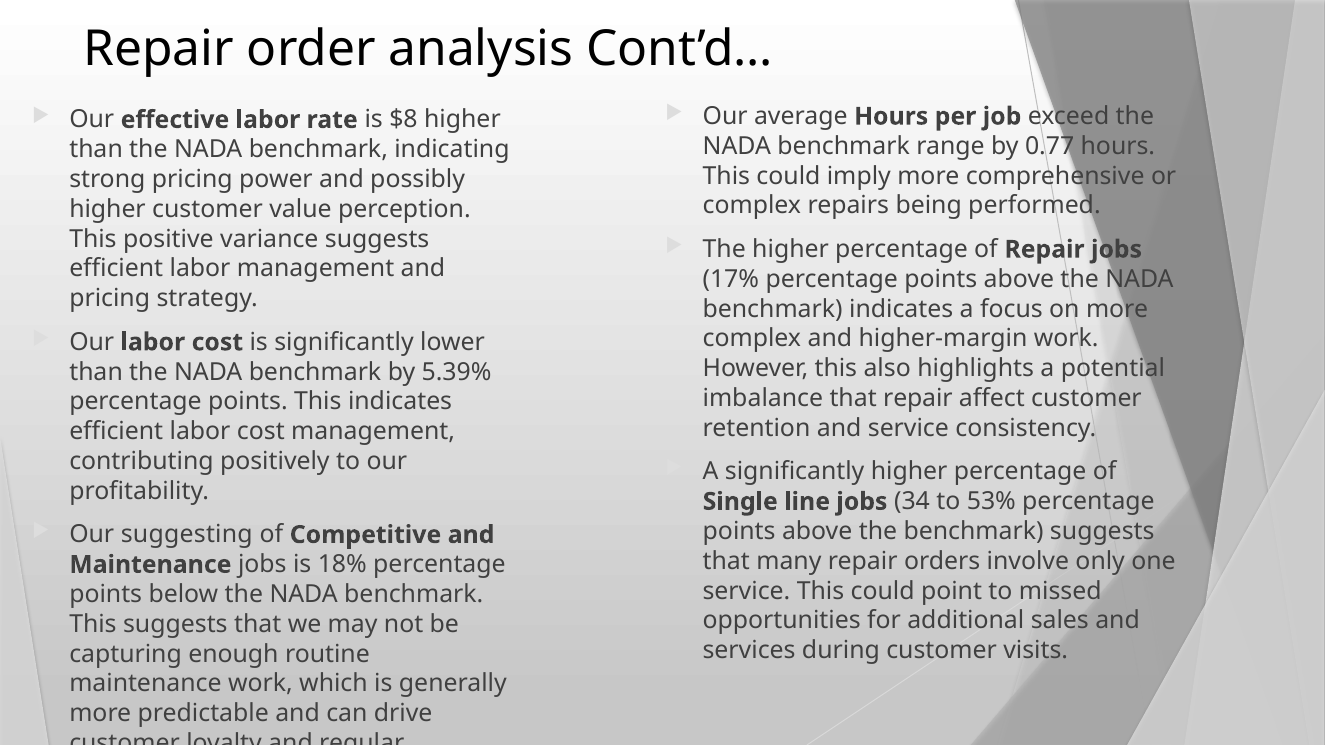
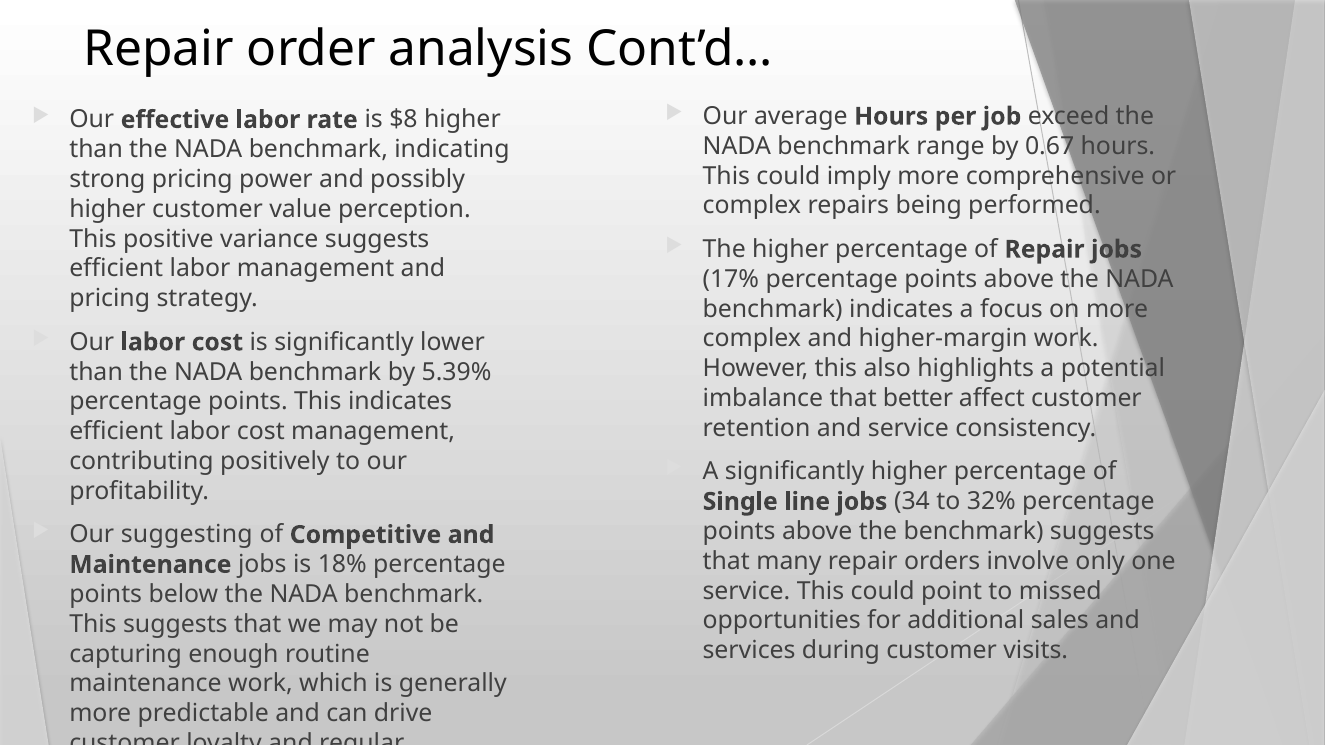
0.77: 0.77 -> 0.67
that repair: repair -> better
53%: 53% -> 32%
